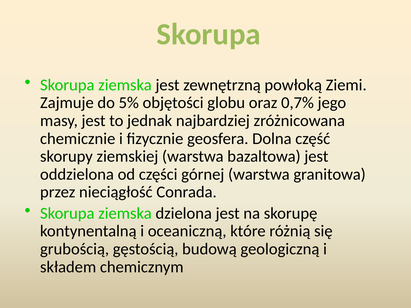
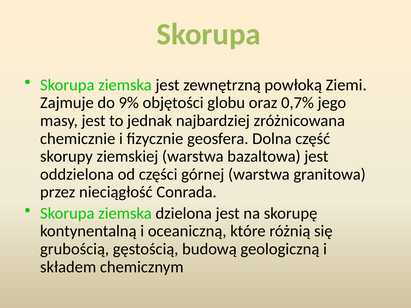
5%: 5% -> 9%
